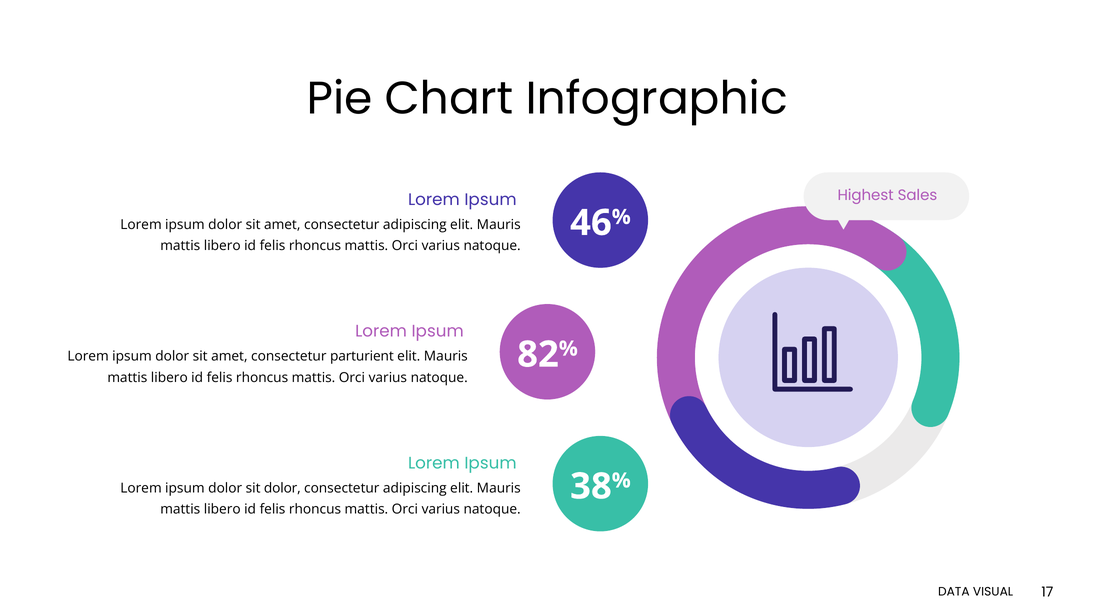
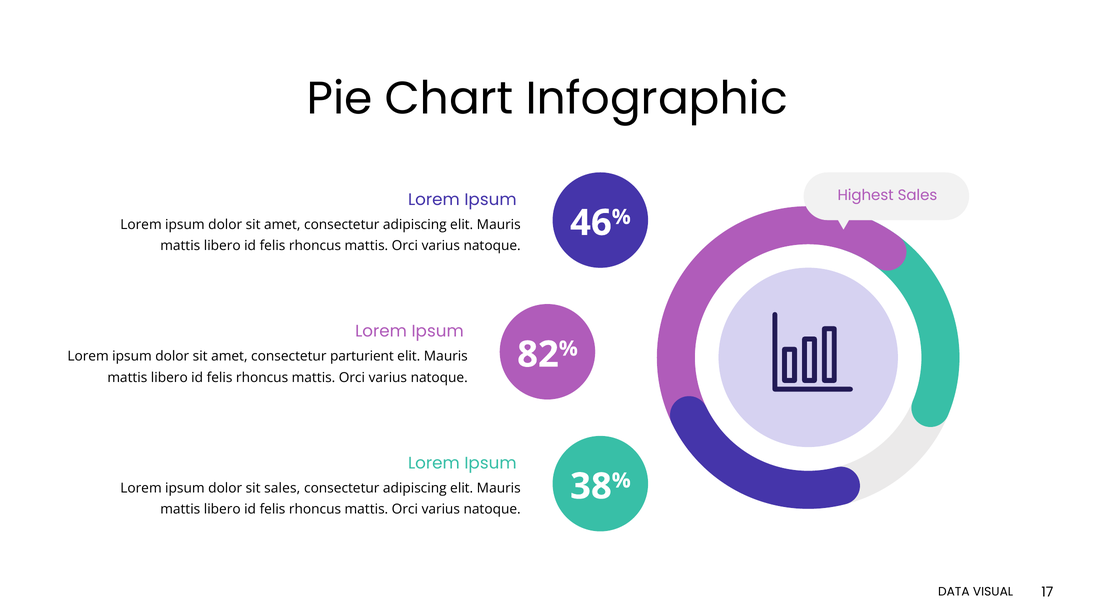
sit dolor: dolor -> sales
